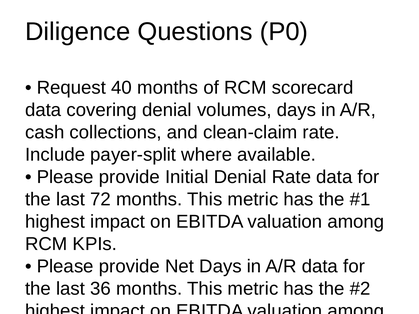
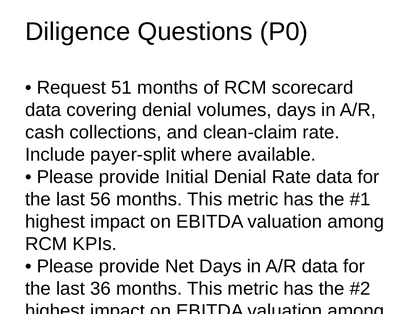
40: 40 -> 51
72: 72 -> 56
